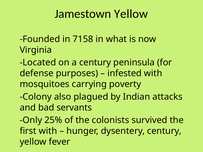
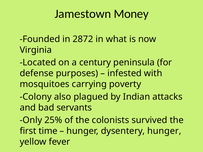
Jamestown Yellow: Yellow -> Money
7158: 7158 -> 2872
first with: with -> time
dysentery century: century -> hunger
